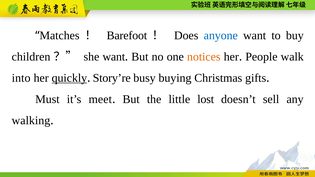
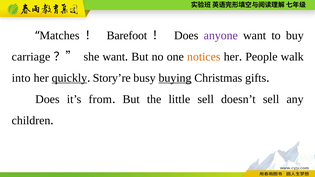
anyone colour: blue -> purple
children: children -> carriage
buying underline: none -> present
Must at (47, 99): Must -> Does
meet: meet -> from
little lost: lost -> sell
walking: walking -> children
